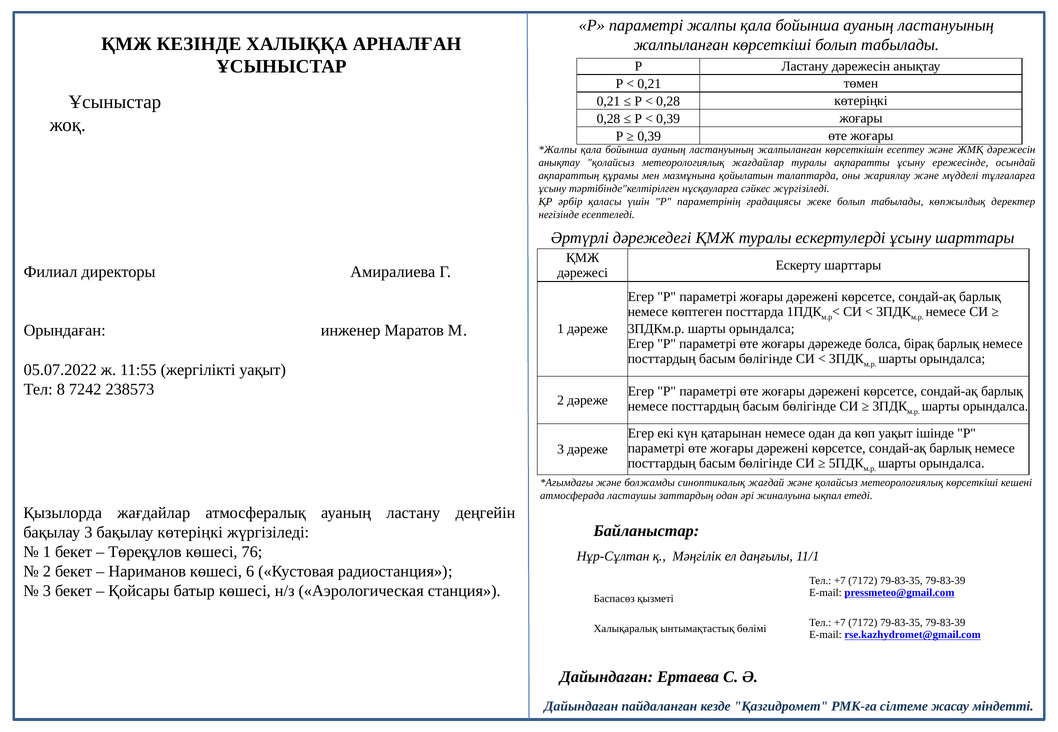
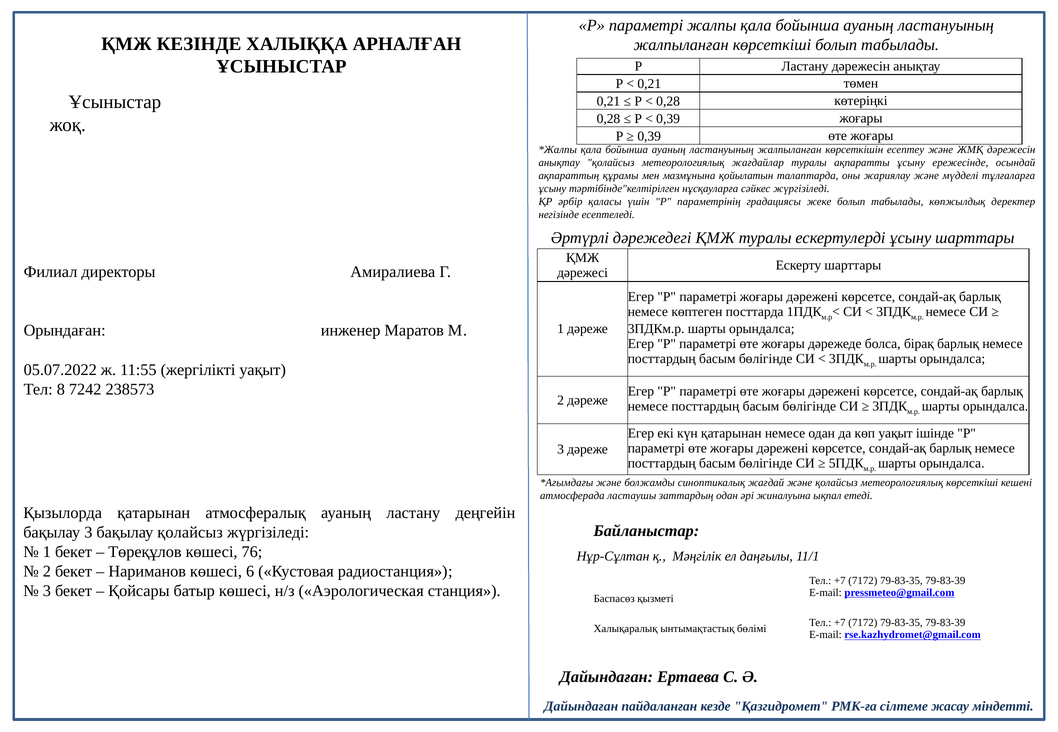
Қызылорда жағдайлар: жағдайлар -> қатарынан
бақылау көтеріңкі: көтеріңкі -> қолайсыз
